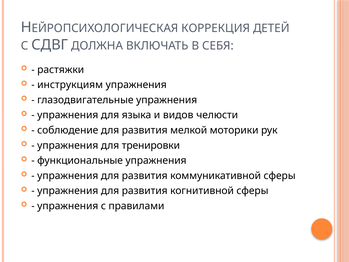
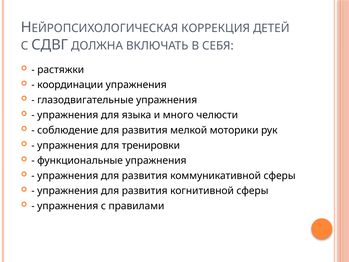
инструкциям: инструкциям -> координации
видов: видов -> много
